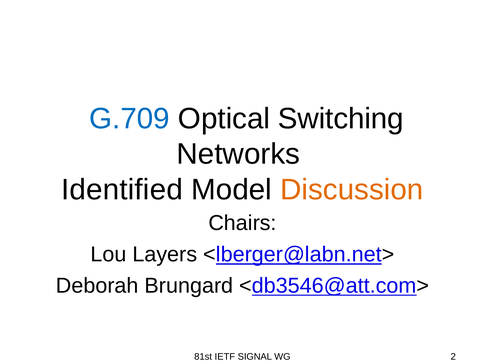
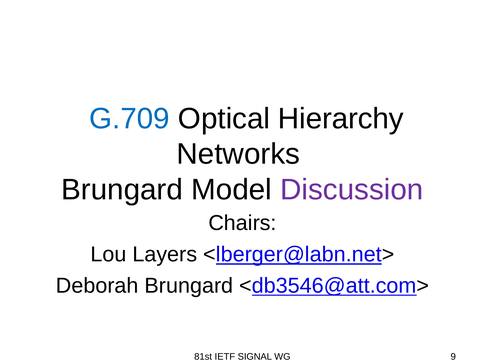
Switching: Switching -> Hierarchy
Identified at (122, 190): Identified -> Brungard
Discussion colour: orange -> purple
2: 2 -> 9
